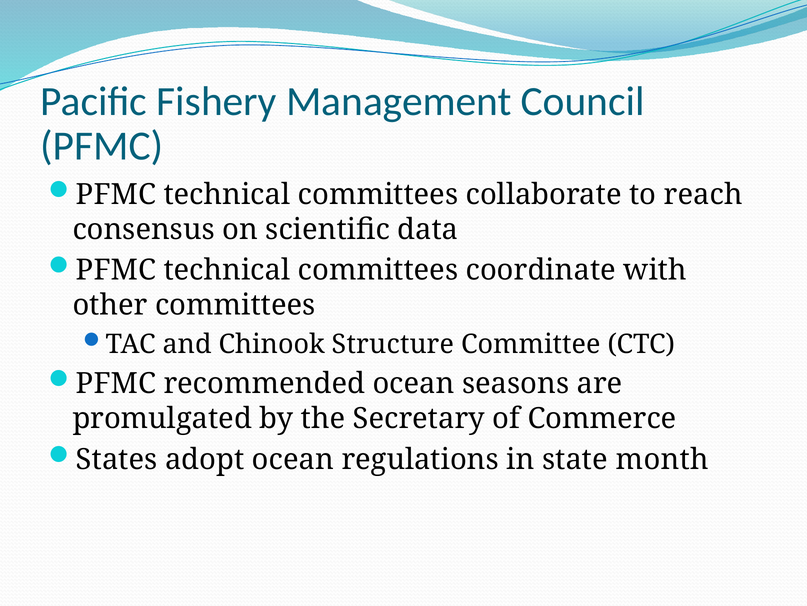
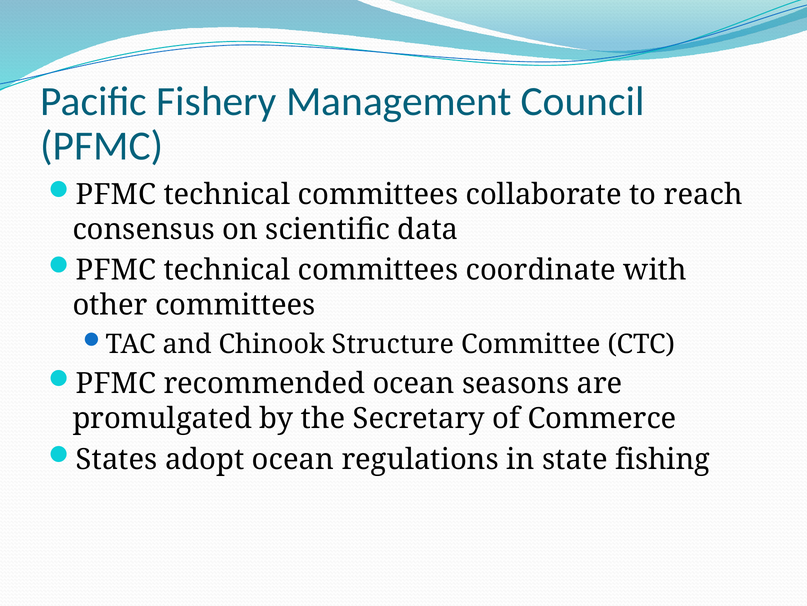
month: month -> fishing
